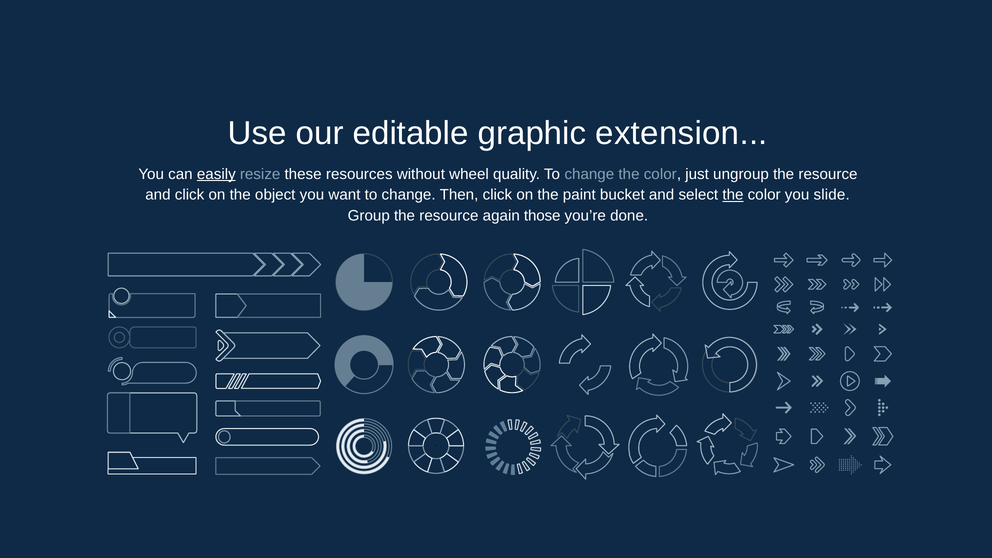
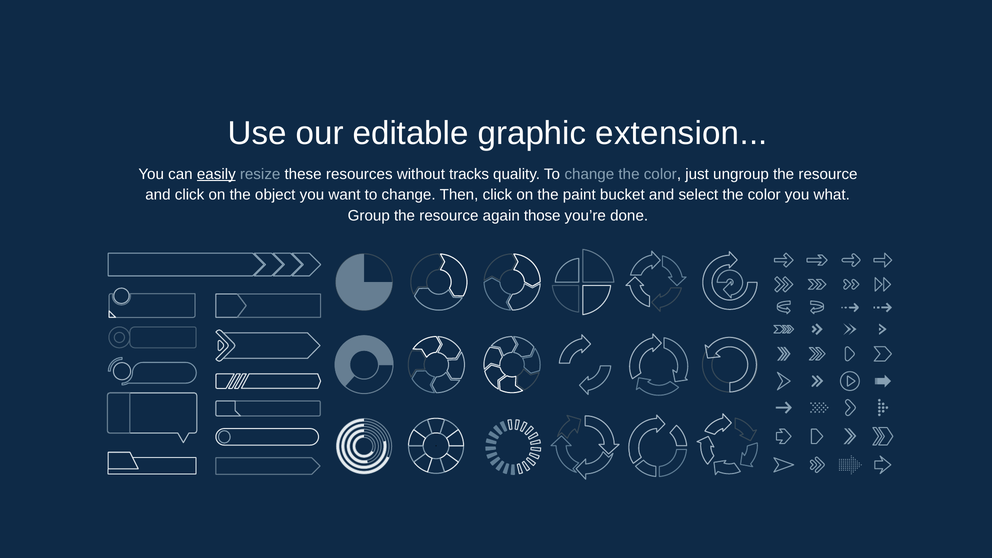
wheel: wheel -> tracks
the at (733, 195) underline: present -> none
slide: slide -> what
